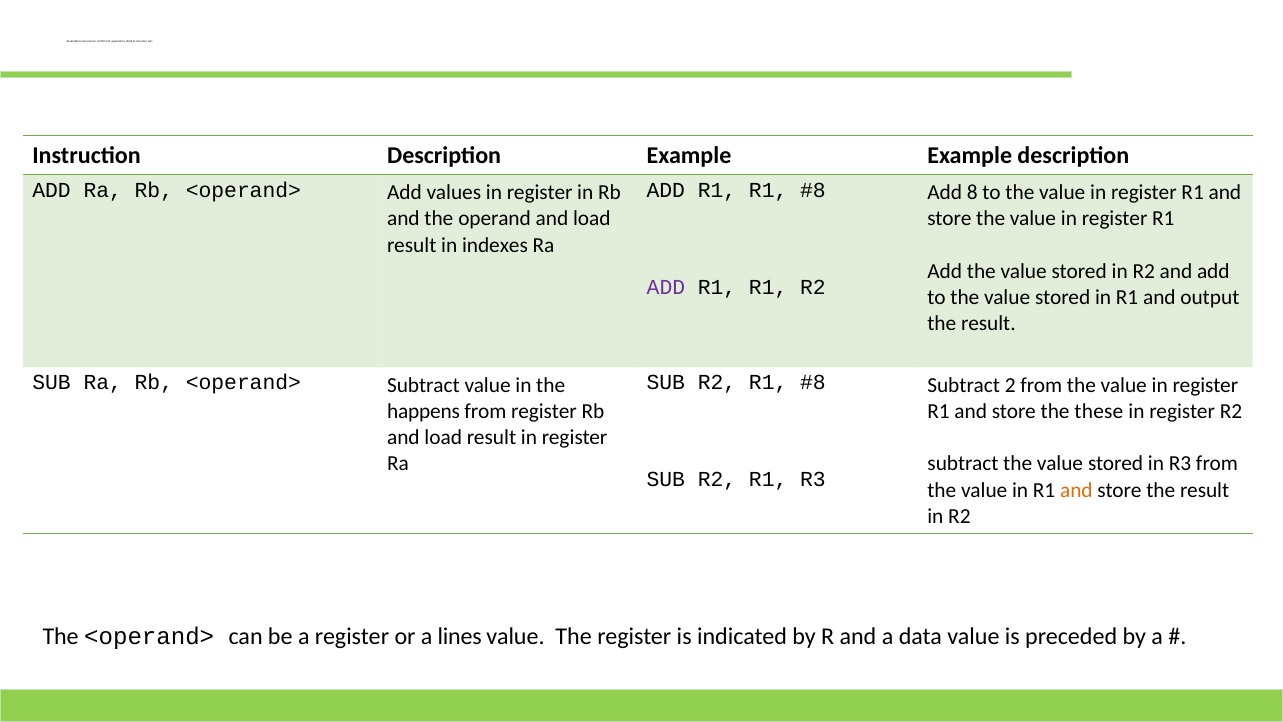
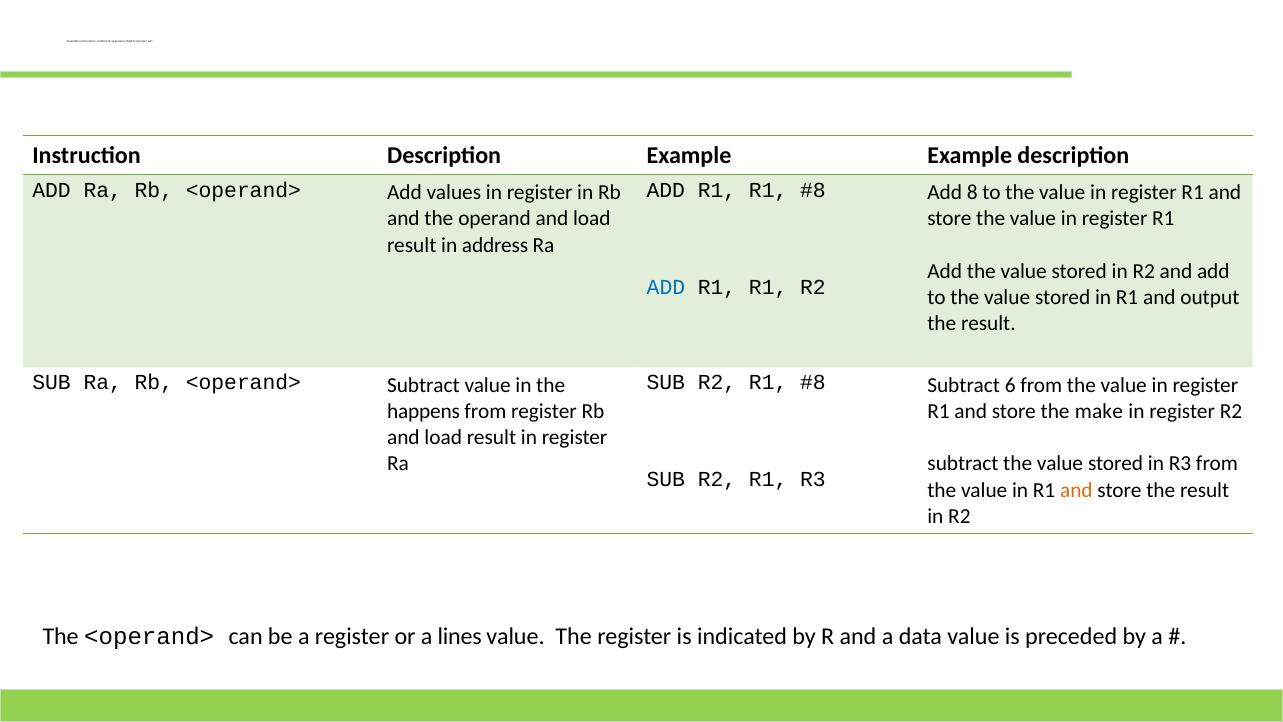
indexes: indexes -> address
ADD at (666, 287) colour: purple -> blue
2: 2 -> 6
these: these -> make
